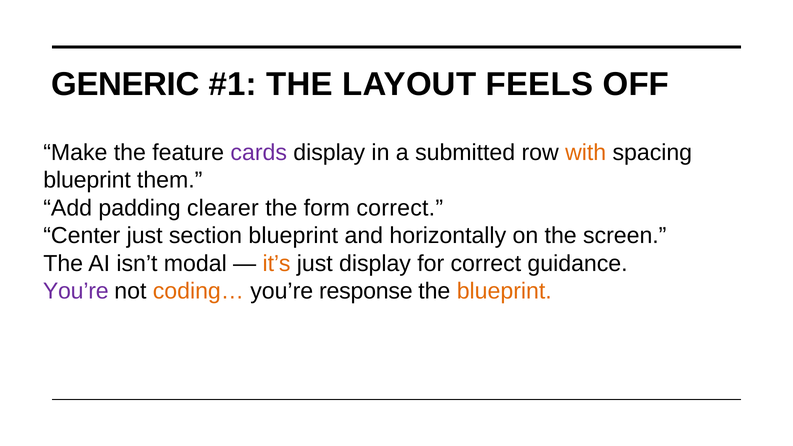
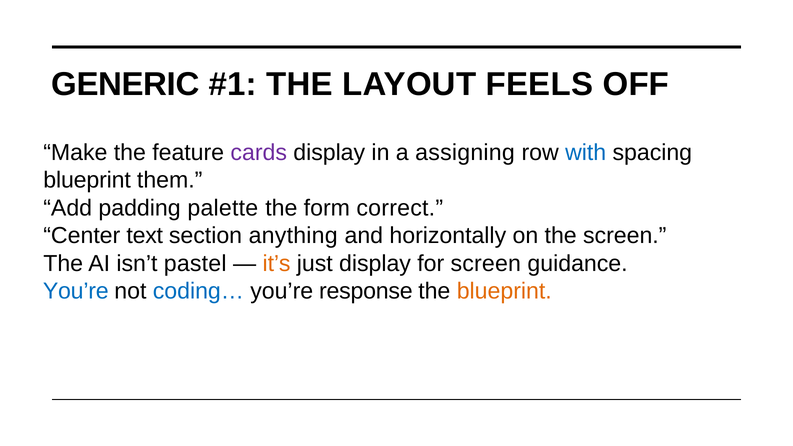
submitted: submitted -> assigning
with colour: orange -> blue
clearer: clearer -> palette
Center just: just -> text
section blueprint: blueprint -> anything
modal: modal -> pastel
for correct: correct -> screen
You’re at (76, 291) colour: purple -> blue
coding… colour: orange -> blue
